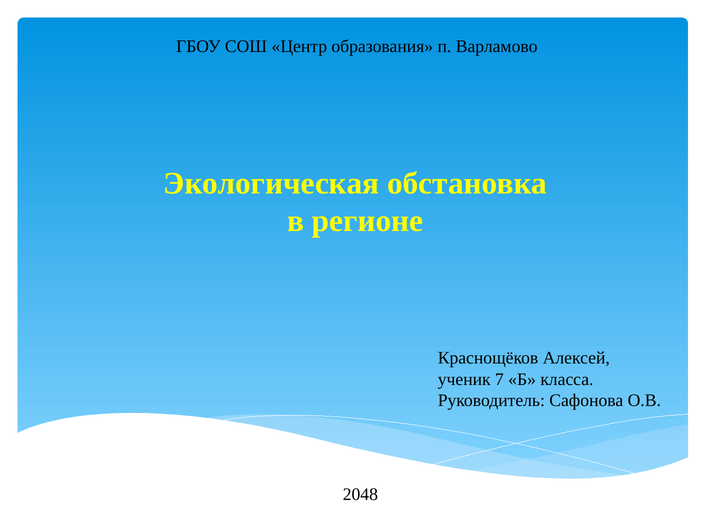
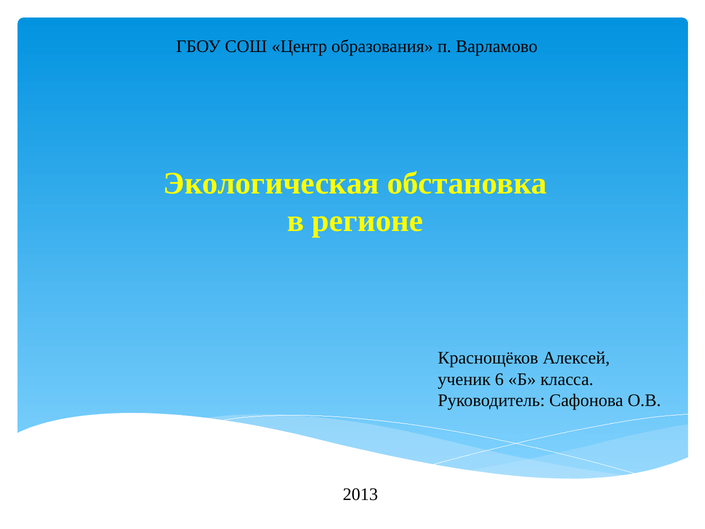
7: 7 -> 6
2048: 2048 -> 2013
